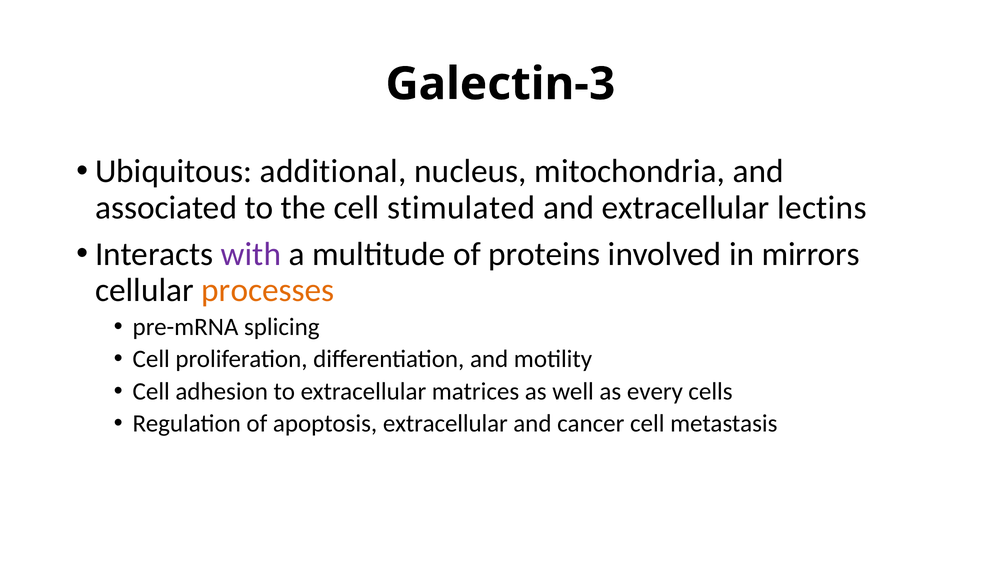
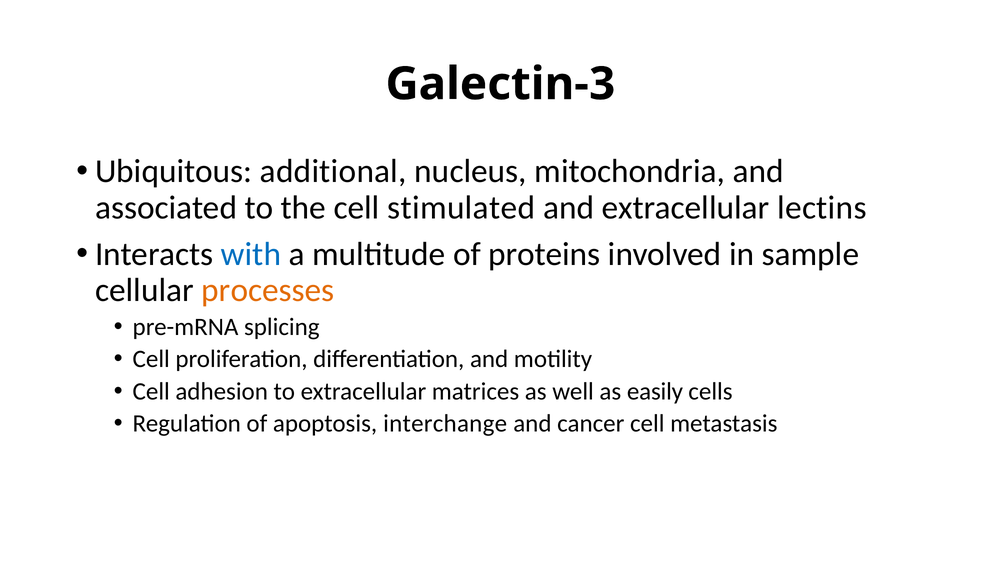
with colour: purple -> blue
mirrors: mirrors -> sample
every: every -> easily
apoptosis extracellular: extracellular -> interchange
